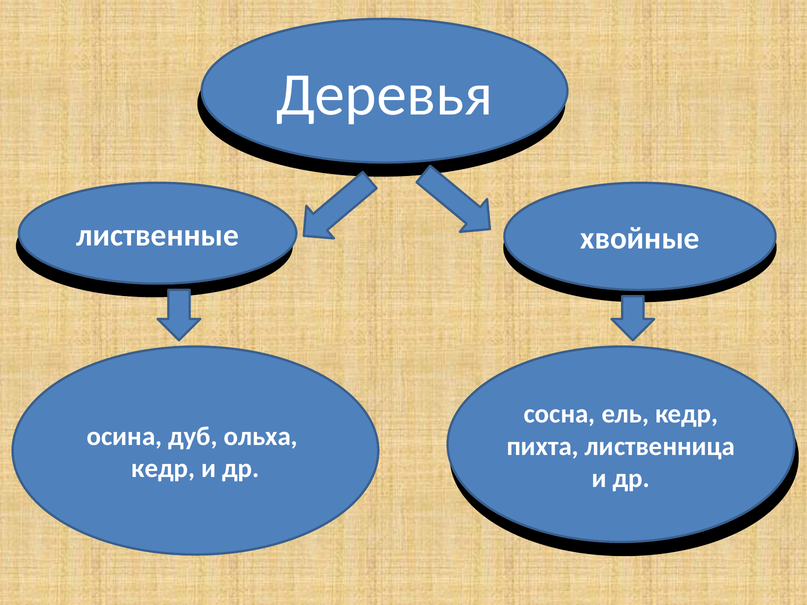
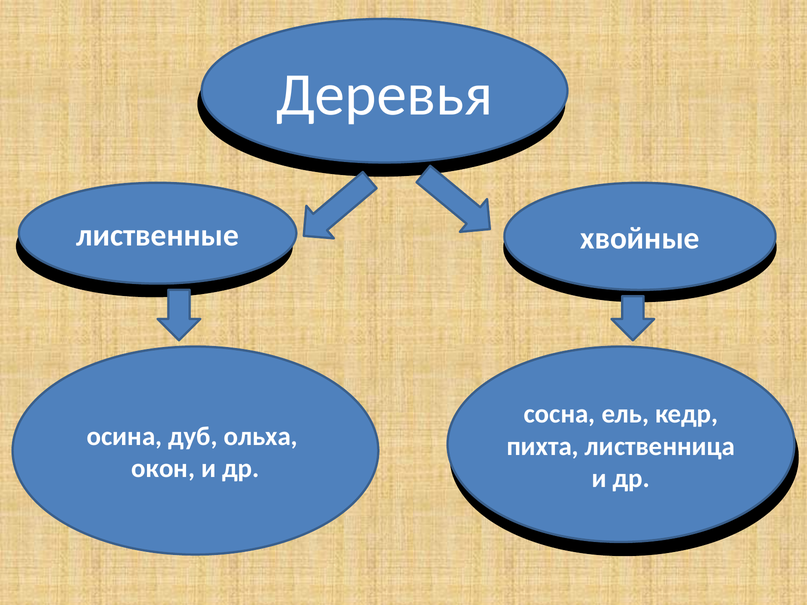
кедр at (163, 469): кедр -> окон
